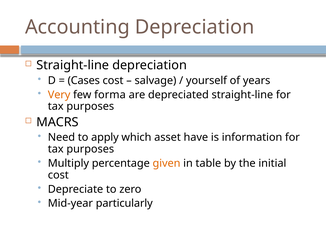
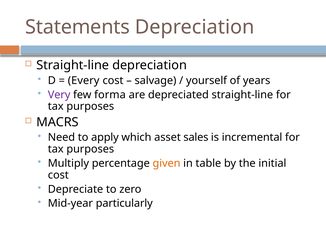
Accounting: Accounting -> Statements
Cases: Cases -> Every
Very colour: orange -> purple
have: have -> sales
information: information -> incremental
